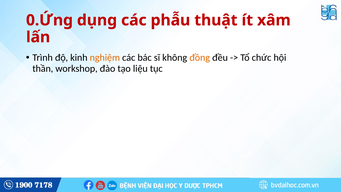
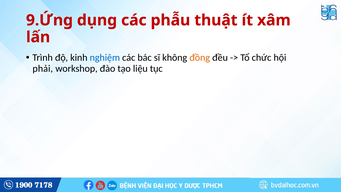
0.Ứng: 0.Ứng -> 9.Ứng
nghiệm colour: orange -> blue
thần: thần -> phải
